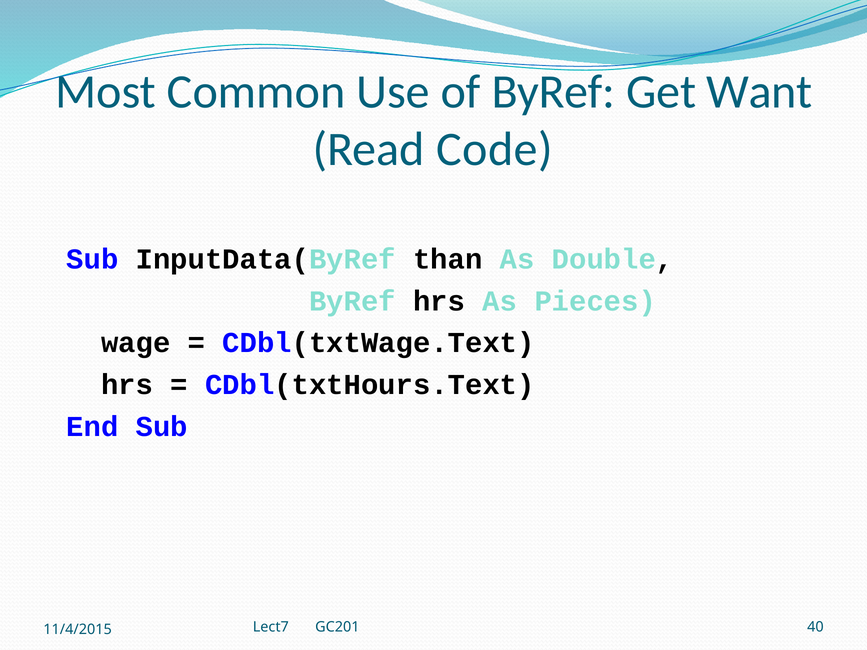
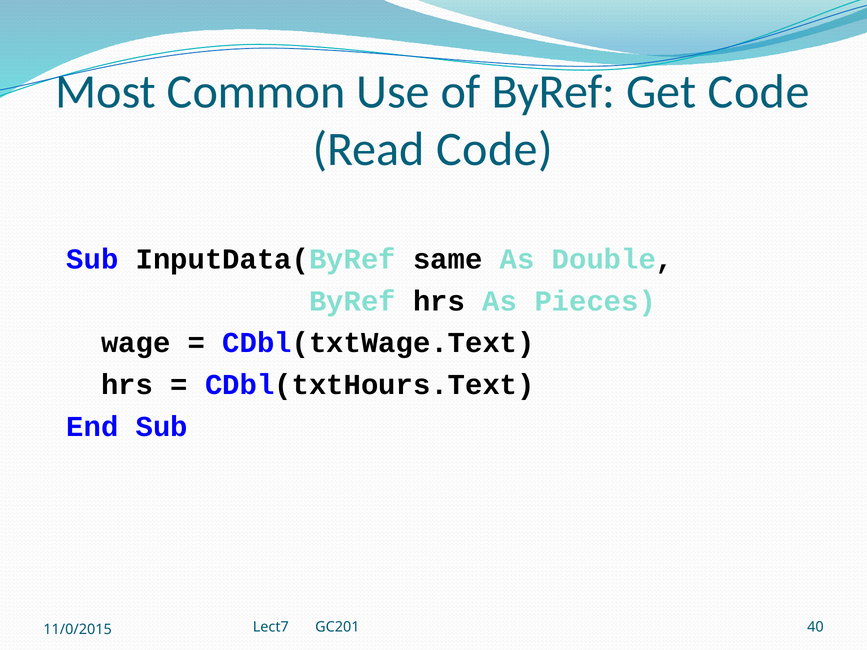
Get Want: Want -> Code
than: than -> same
11/4/2015: 11/4/2015 -> 11/0/2015
